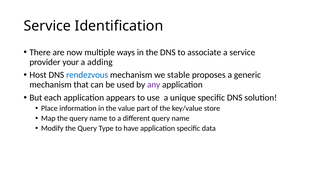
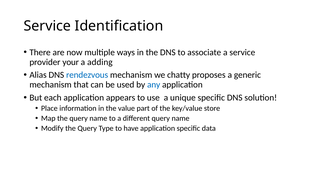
Host: Host -> Alias
stable: stable -> chatty
any colour: purple -> blue
